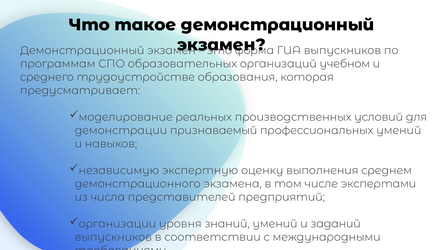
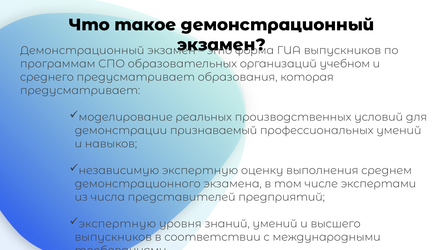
среднего трудоустройстве: трудоустройстве -> предусматривает
организации at (117, 224): организации -> экспертную
заданий: заданий -> высшего
